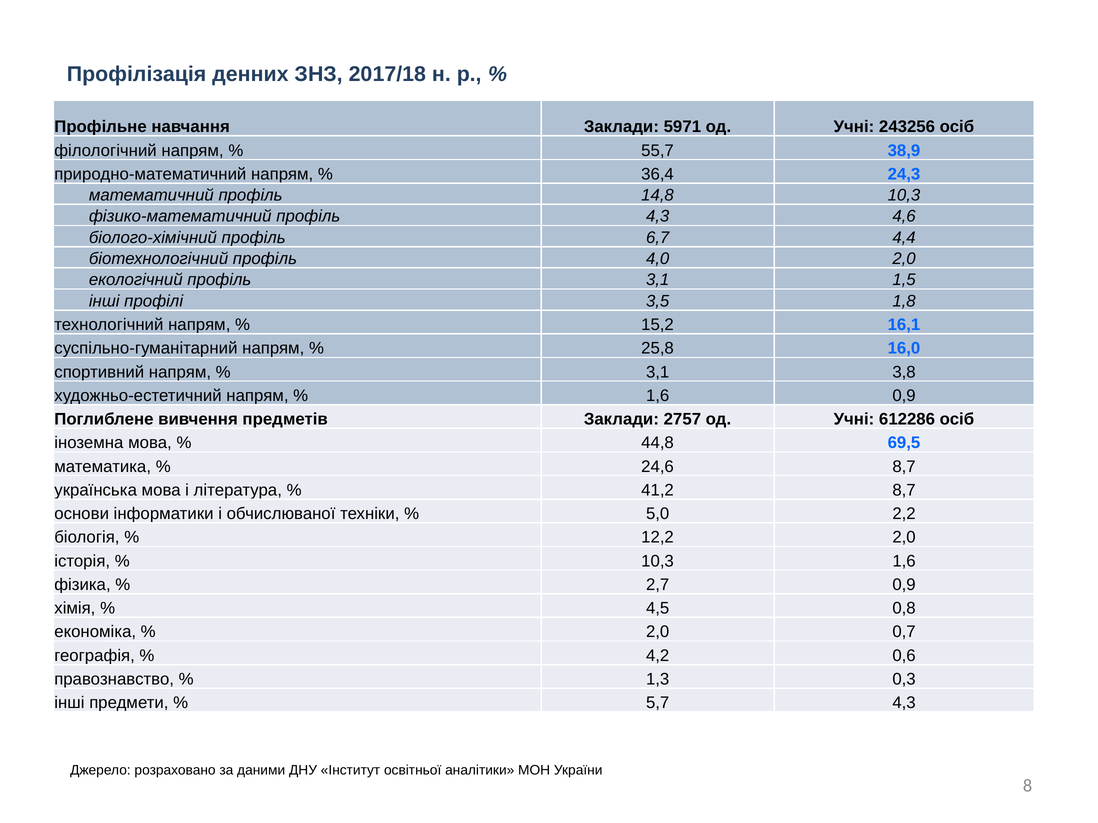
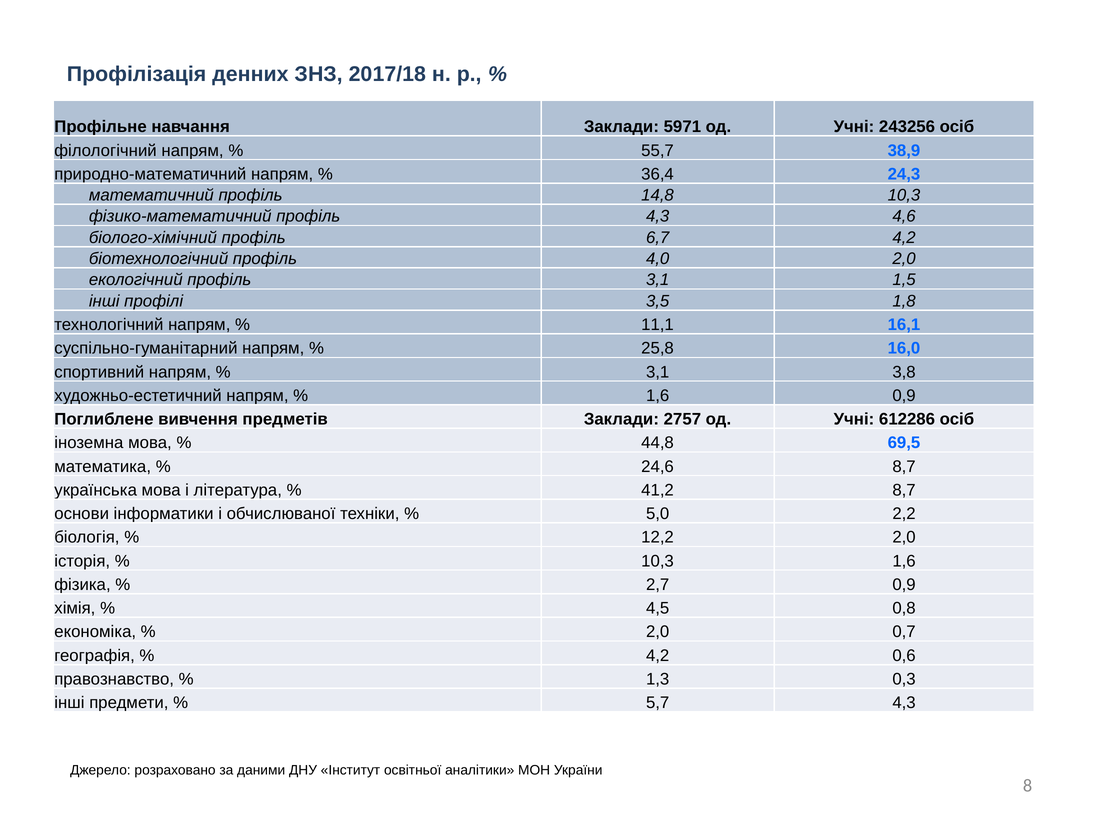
6,7 4,4: 4,4 -> 4,2
15,2: 15,2 -> 11,1
